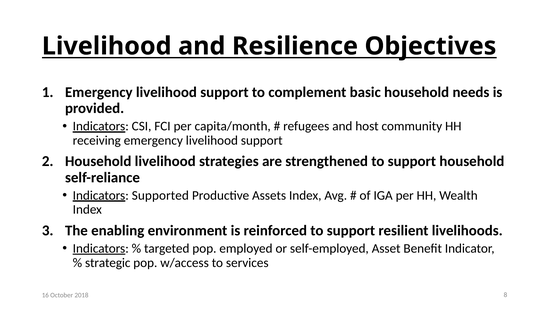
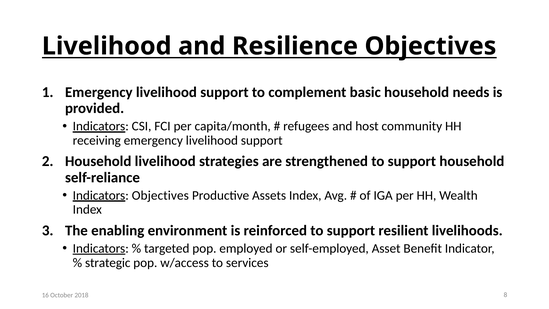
Indicators Supported: Supported -> Objectives
